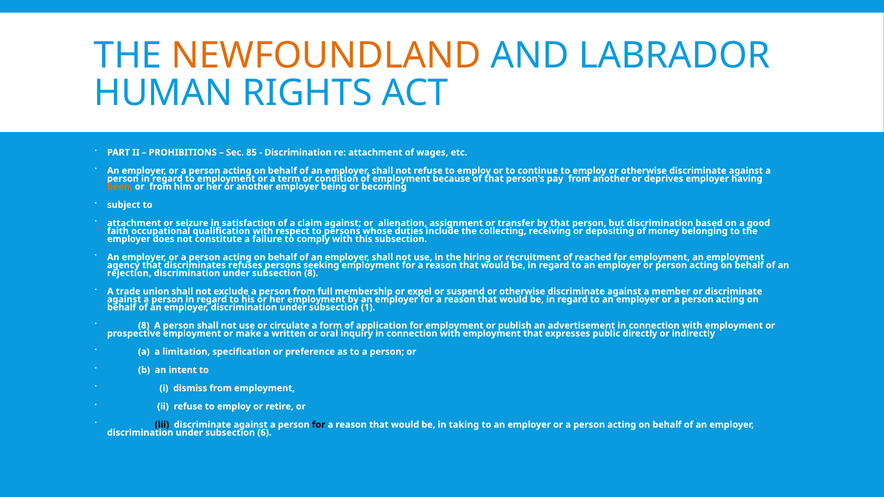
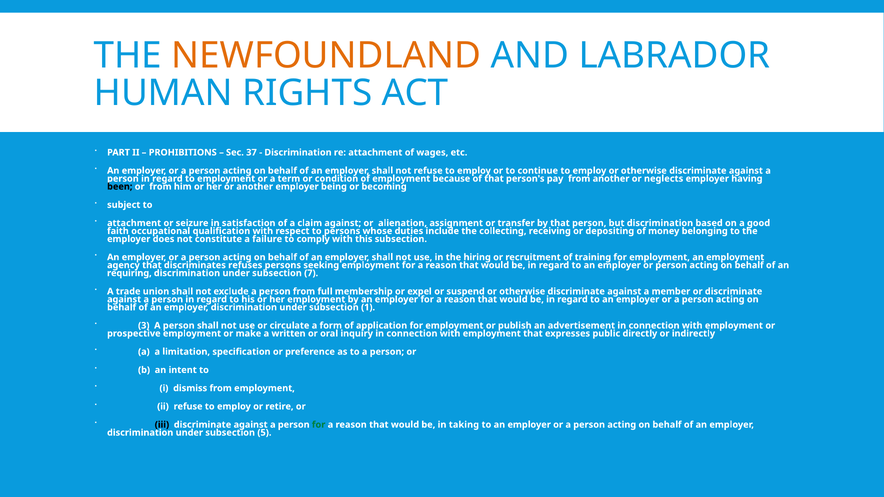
85: 85 -> 37
deprives: deprives -> neglects
been colour: orange -> black
reached: reached -> training
rejection: rejection -> requiring
subsection 8: 8 -> 7
8 at (144, 326): 8 -> 3
for at (319, 425) colour: black -> green
6: 6 -> 5
